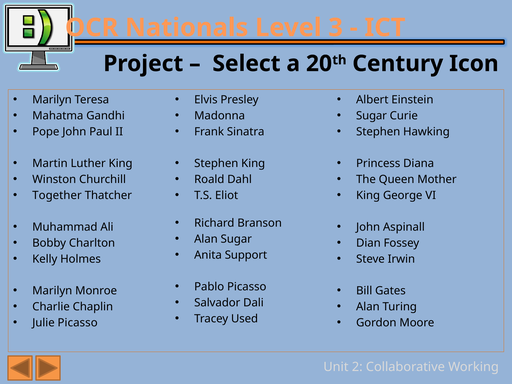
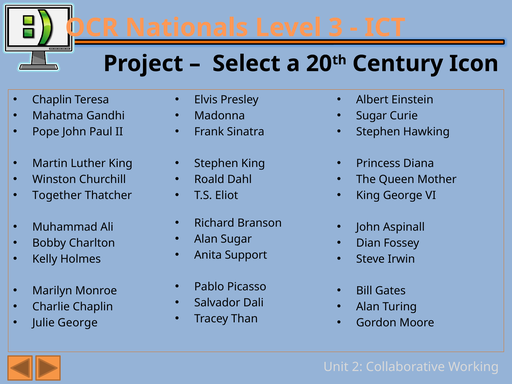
Marilyn at (52, 100): Marilyn -> Chaplin
Used: Used -> Than
Julie Picasso: Picasso -> George
